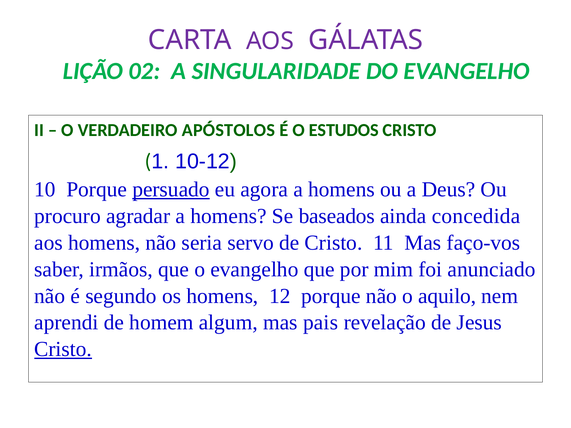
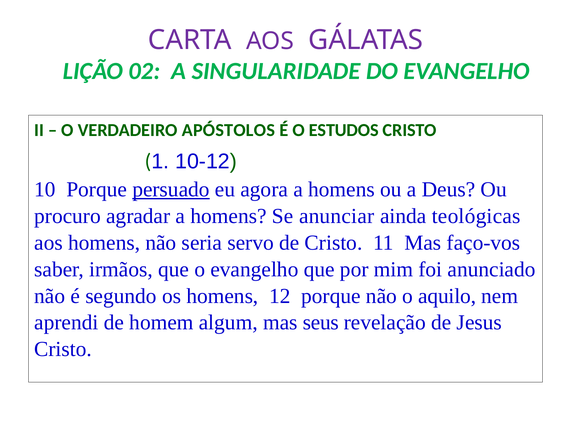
baseados: baseados -> anunciar
concedida: concedida -> teológicas
pais: pais -> seus
Cristo at (63, 349) underline: present -> none
